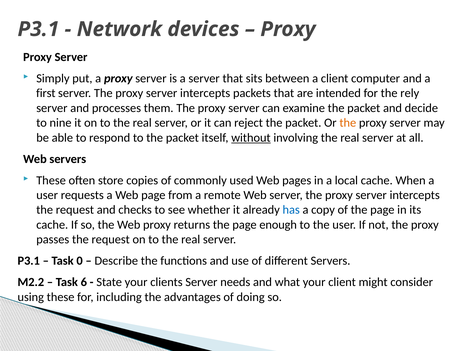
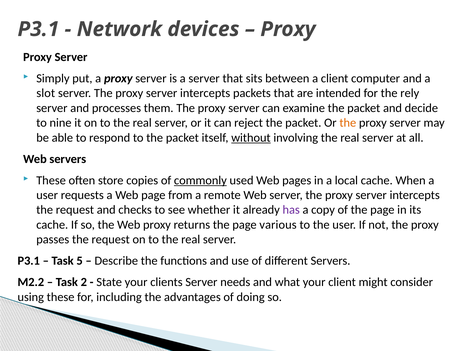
first: first -> slot
commonly underline: none -> present
has colour: blue -> purple
enough: enough -> various
0: 0 -> 5
6: 6 -> 2
